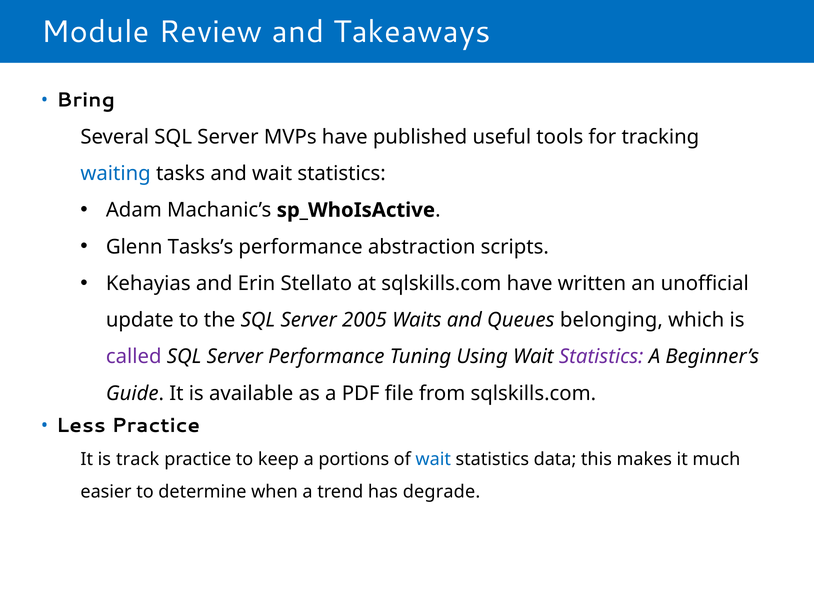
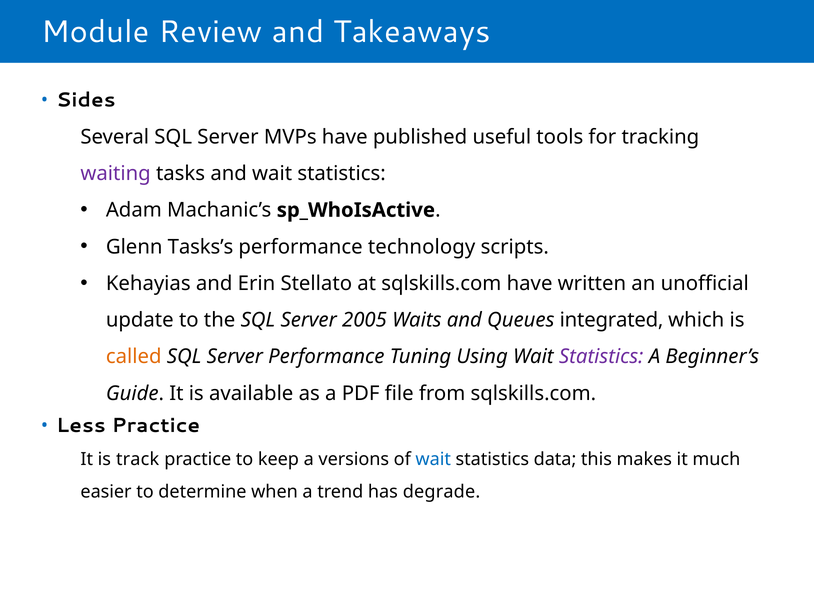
Bring: Bring -> Sides
waiting colour: blue -> purple
abstraction: abstraction -> technology
belonging: belonging -> integrated
called colour: purple -> orange
portions: portions -> versions
